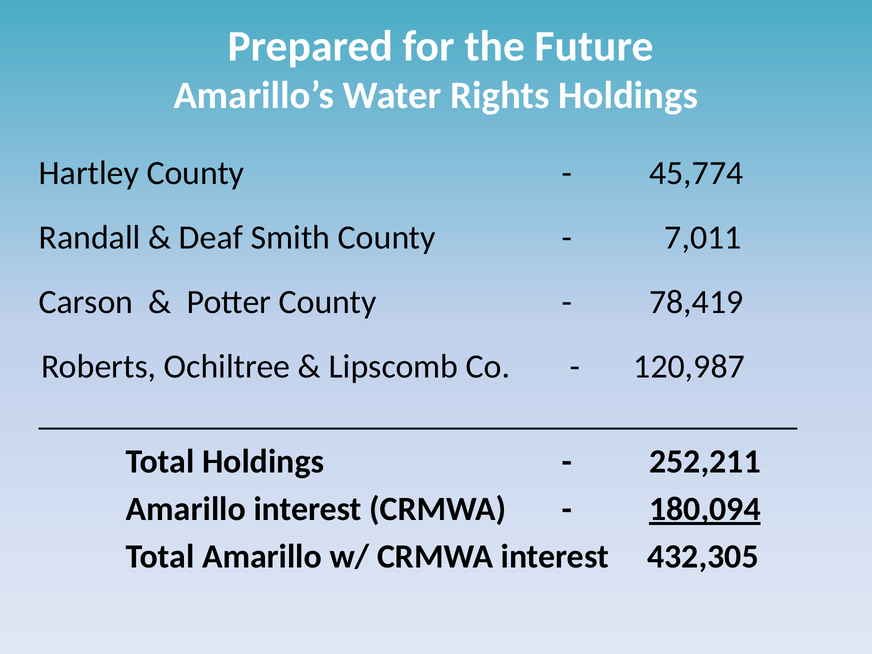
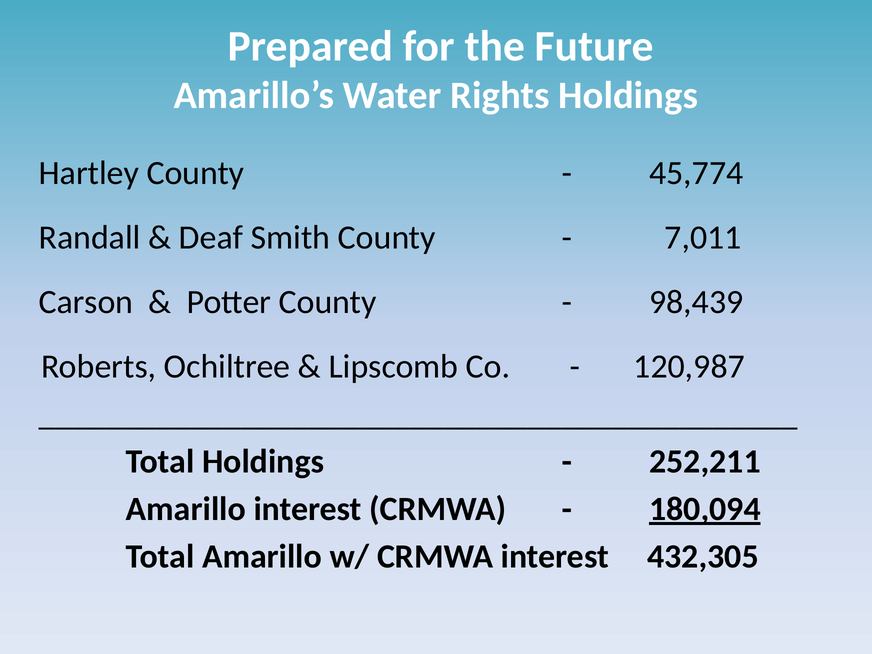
78,419: 78,419 -> 98,439
